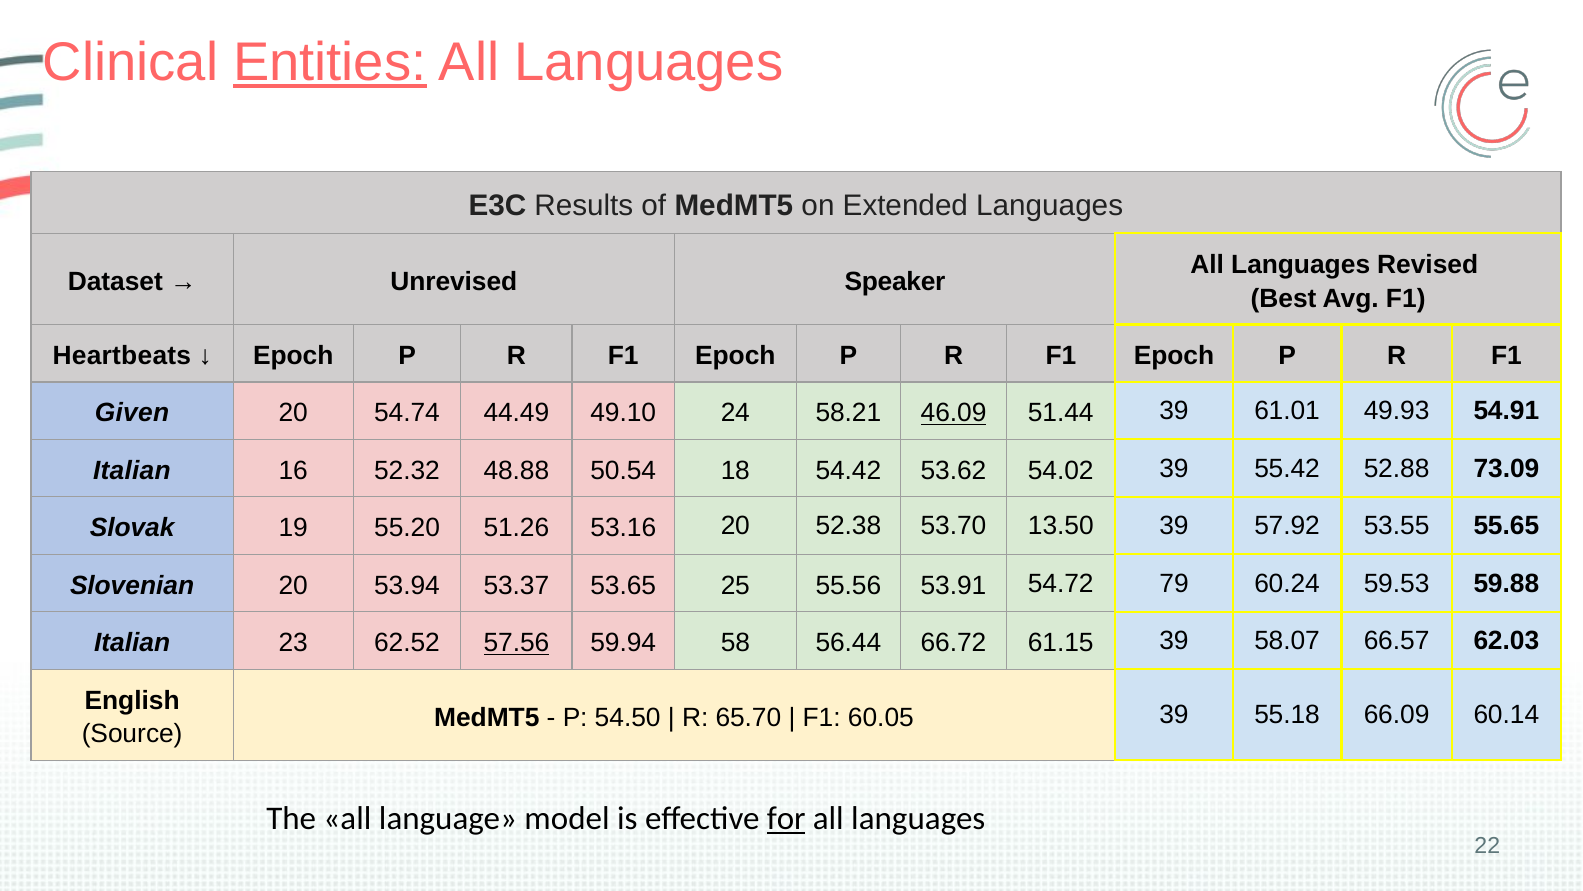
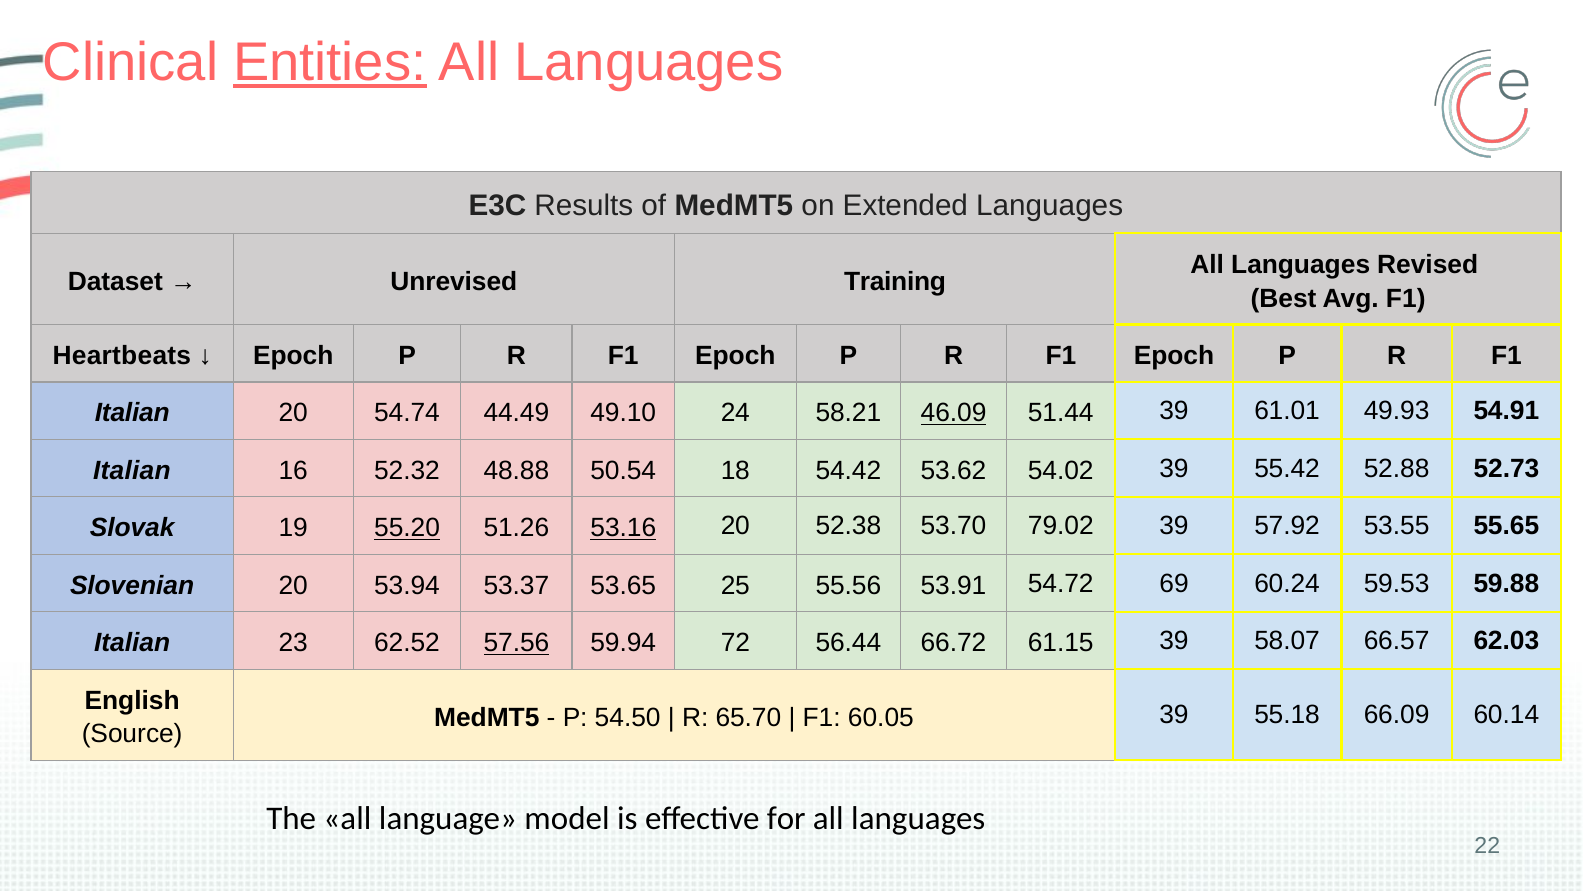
Speaker: Speaker -> Training
Given at (132, 413): Given -> Italian
73.09: 73.09 -> 52.73
55.20 underline: none -> present
53.16 underline: none -> present
13.50: 13.50 -> 79.02
79: 79 -> 69
58: 58 -> 72
for underline: present -> none
